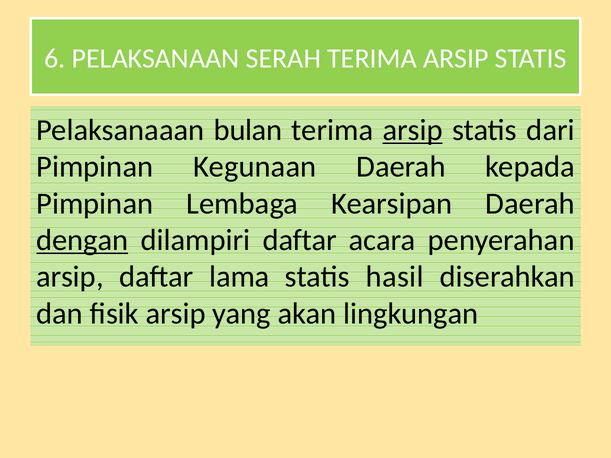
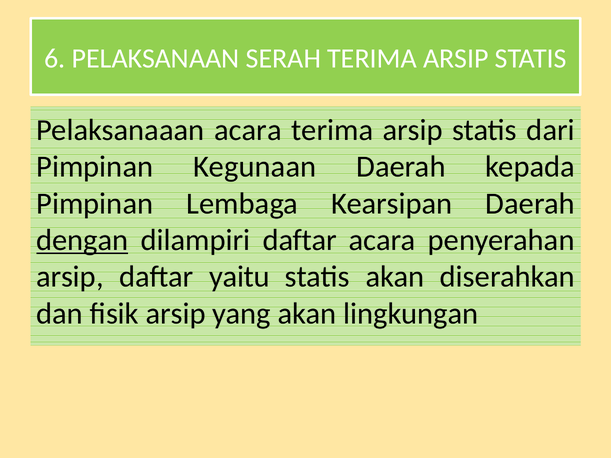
Pelaksanaaan bulan: bulan -> acara
arsip at (413, 130) underline: present -> none
lama: lama -> yaitu
statis hasil: hasil -> akan
